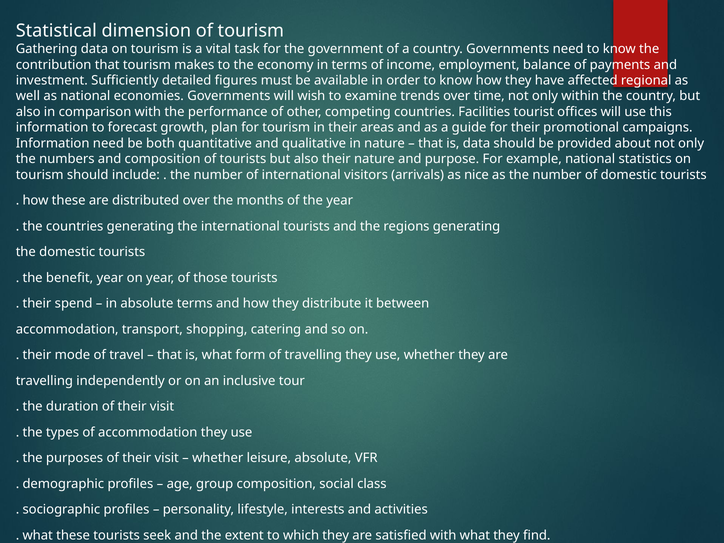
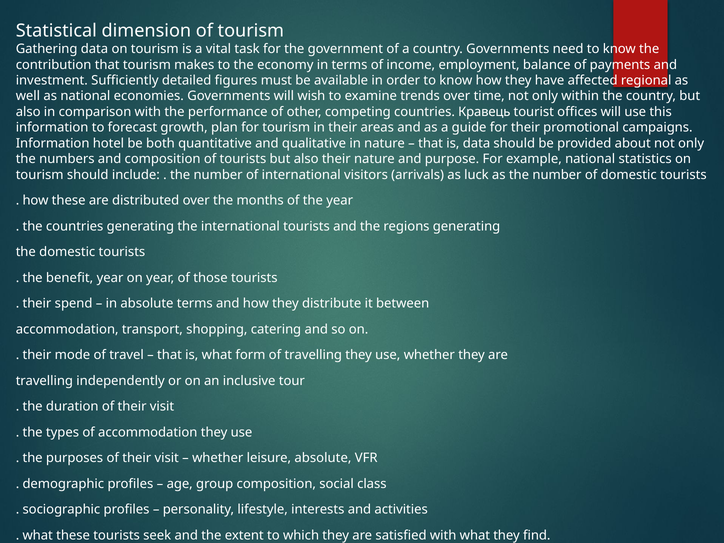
Facilities: Facilities -> Кравець
Information need: need -> hotel
nice: nice -> luck
